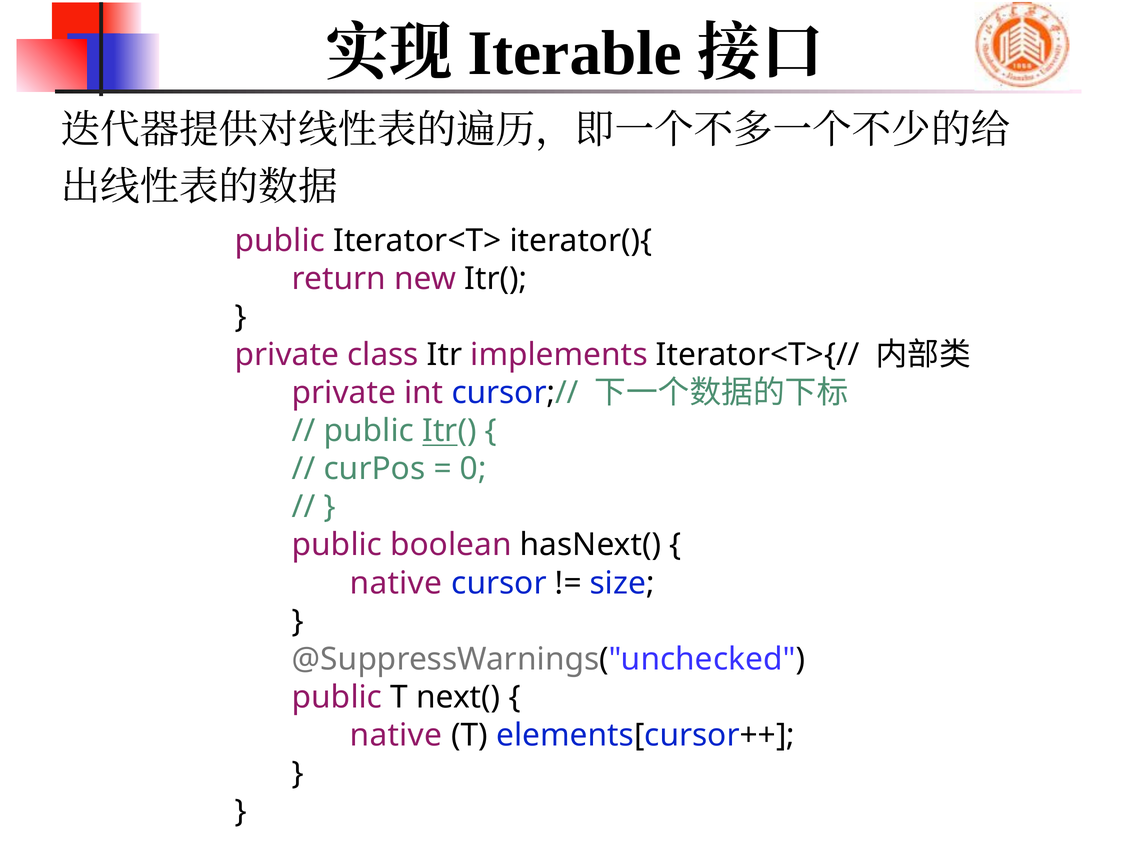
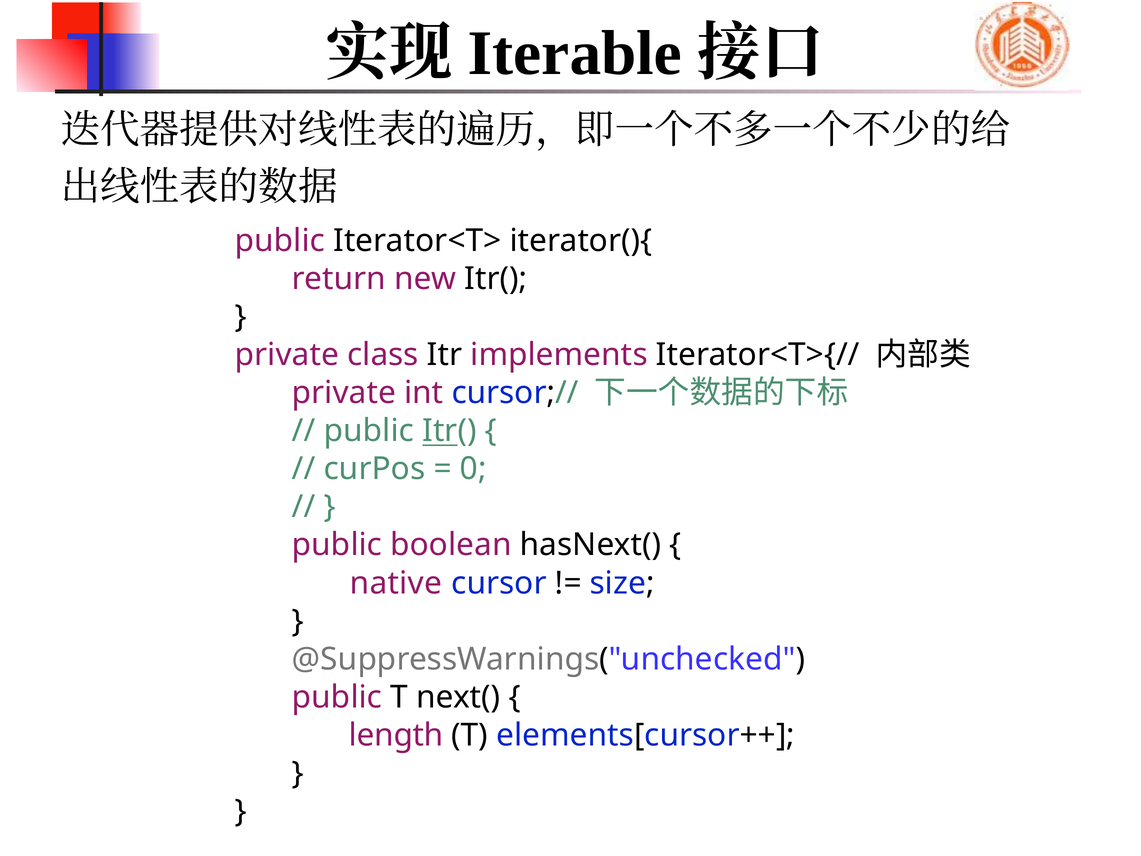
native at (396, 735): native -> length
